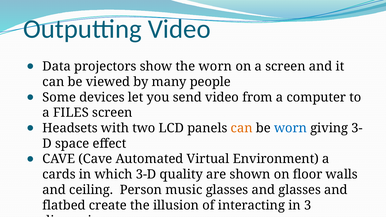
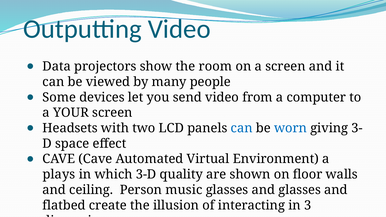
the worn: worn -> room
FILES: FILES -> YOUR
can at (242, 128) colour: orange -> blue
cards: cards -> plays
